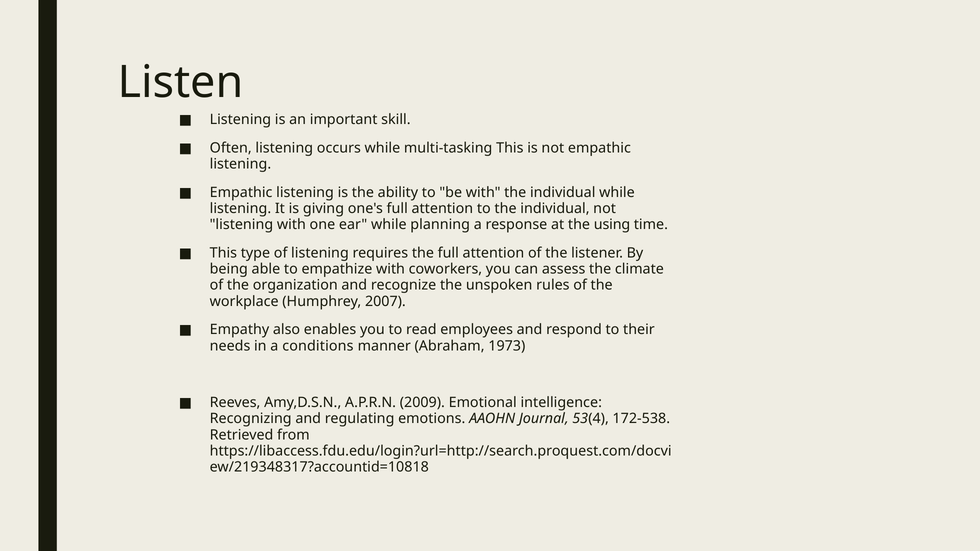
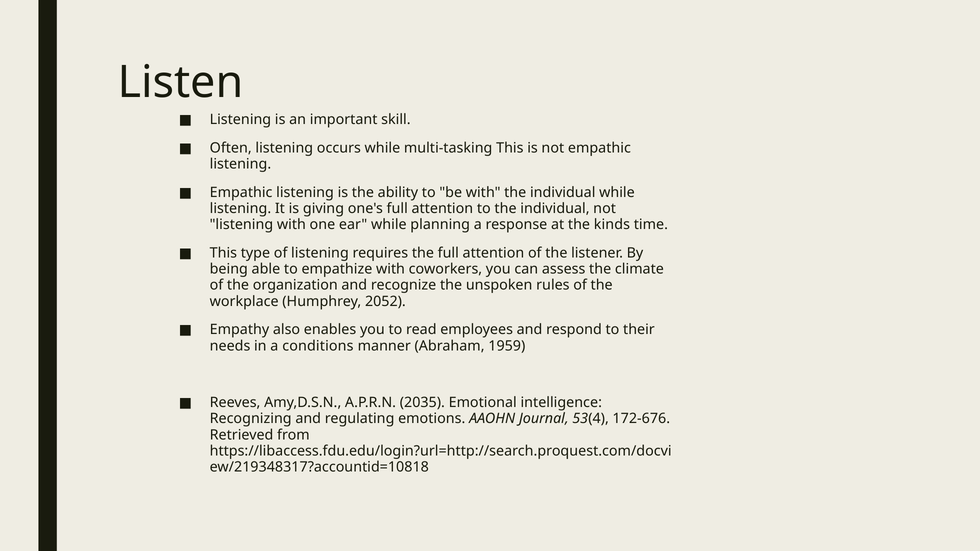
using: using -> kinds
2007: 2007 -> 2052
1973: 1973 -> 1959
2009: 2009 -> 2035
172-538: 172-538 -> 172-676
